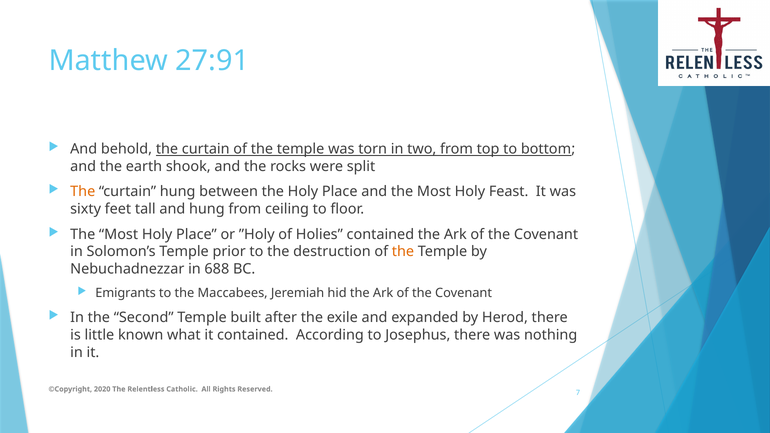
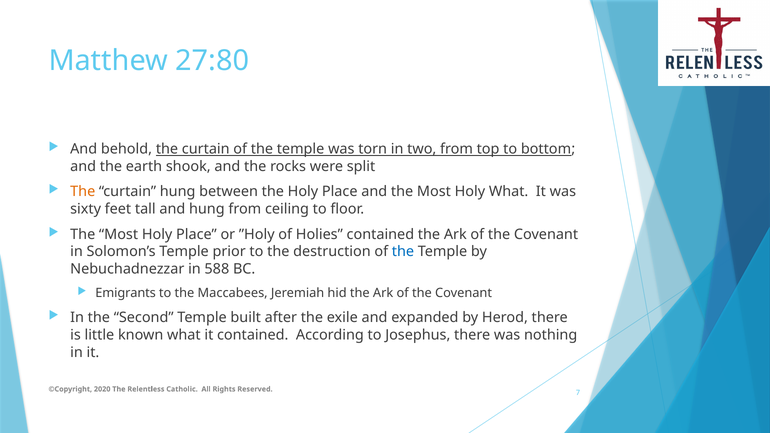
27:91: 27:91 -> 27:80
Holy Feast: Feast -> What
the at (403, 252) colour: orange -> blue
688: 688 -> 588
